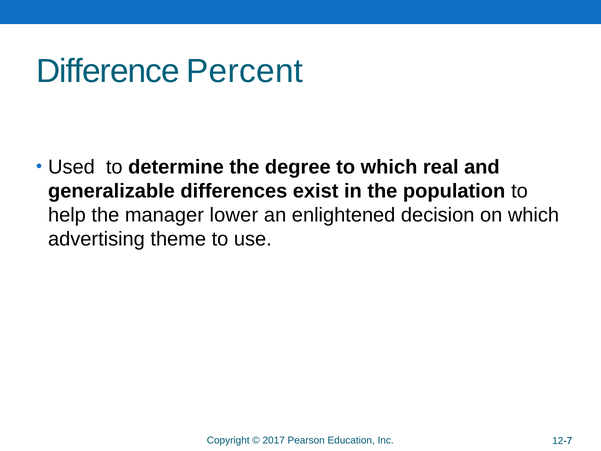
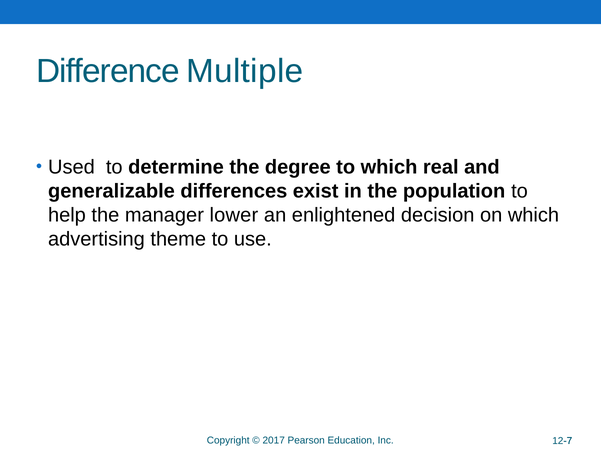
Percent: Percent -> Multiple
